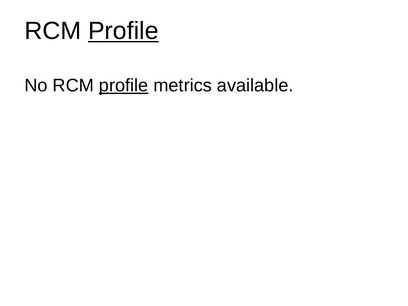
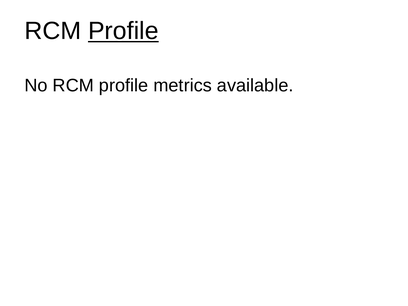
profile at (124, 86) underline: present -> none
